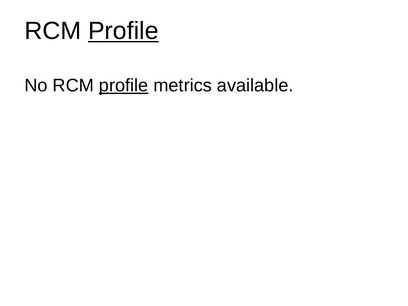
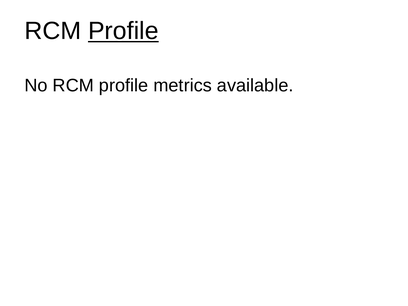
profile at (124, 86) underline: present -> none
